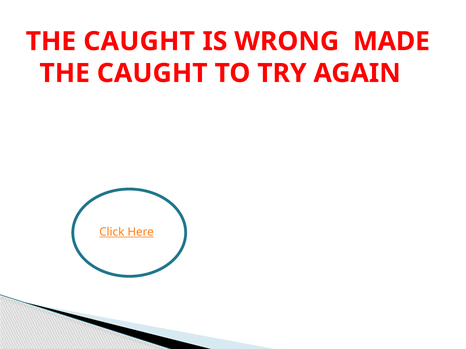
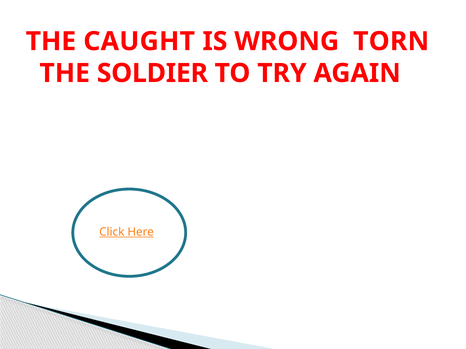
MADE: MADE -> TORN
CAUGHT at (152, 73): CAUGHT -> SOLDIER
